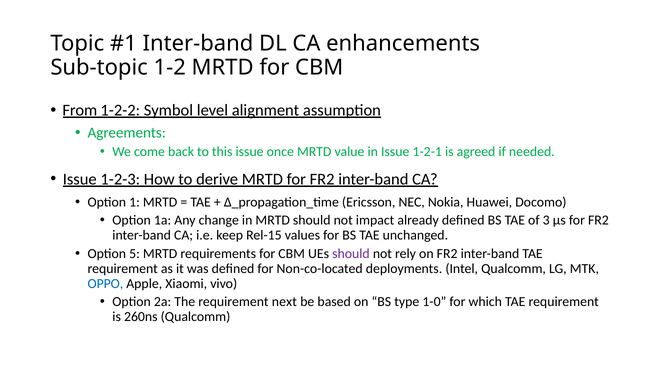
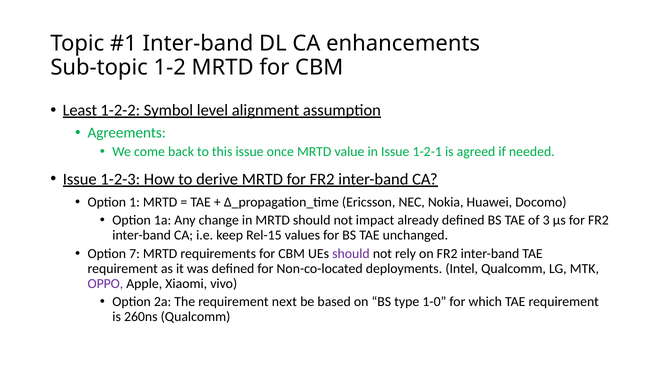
From: From -> Least
5: 5 -> 7
OPPO colour: blue -> purple
